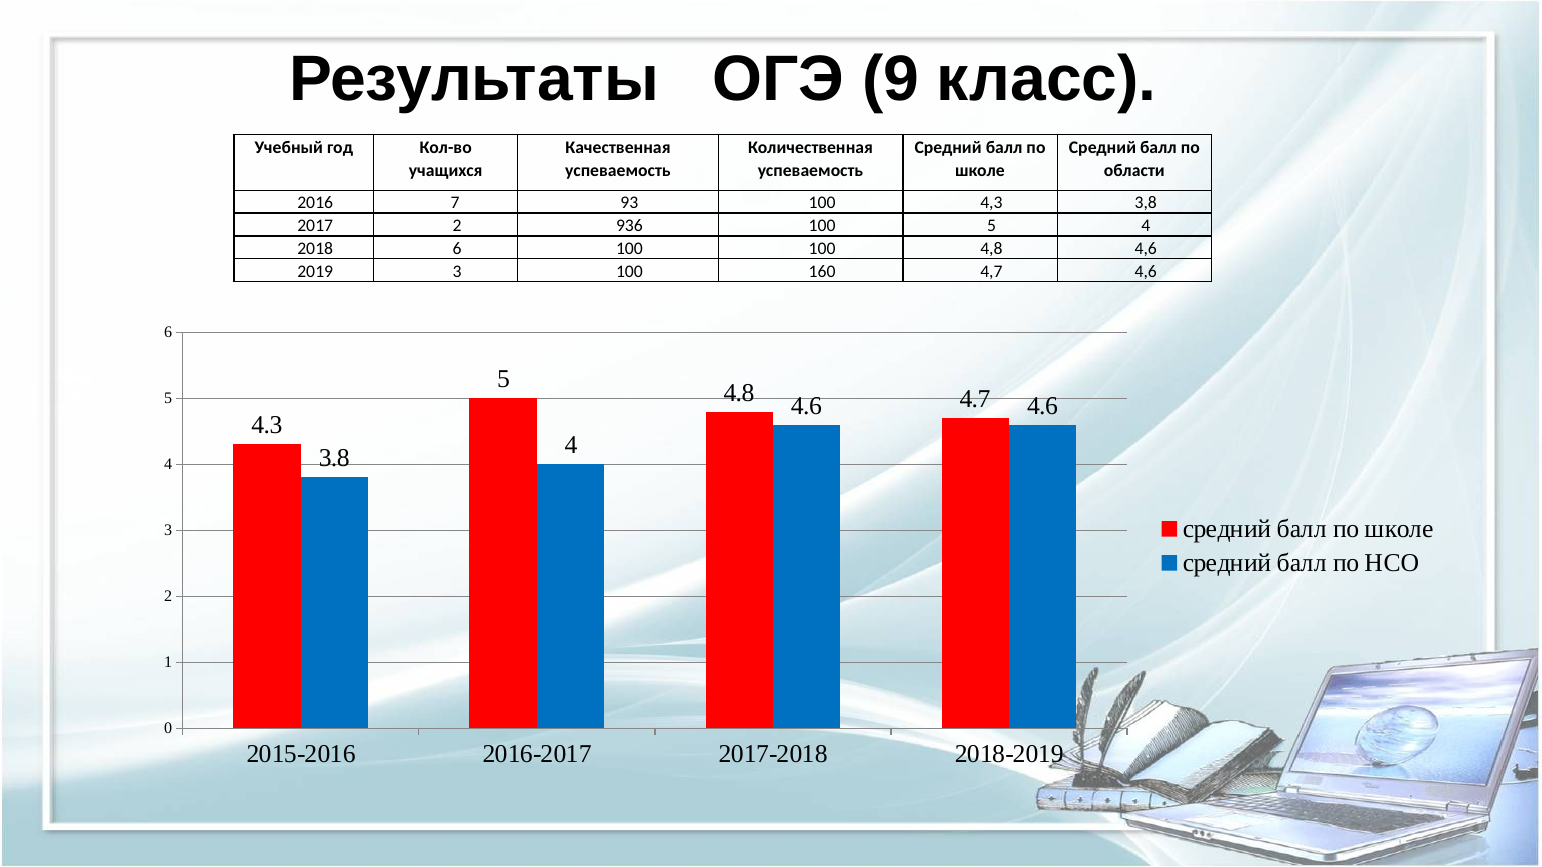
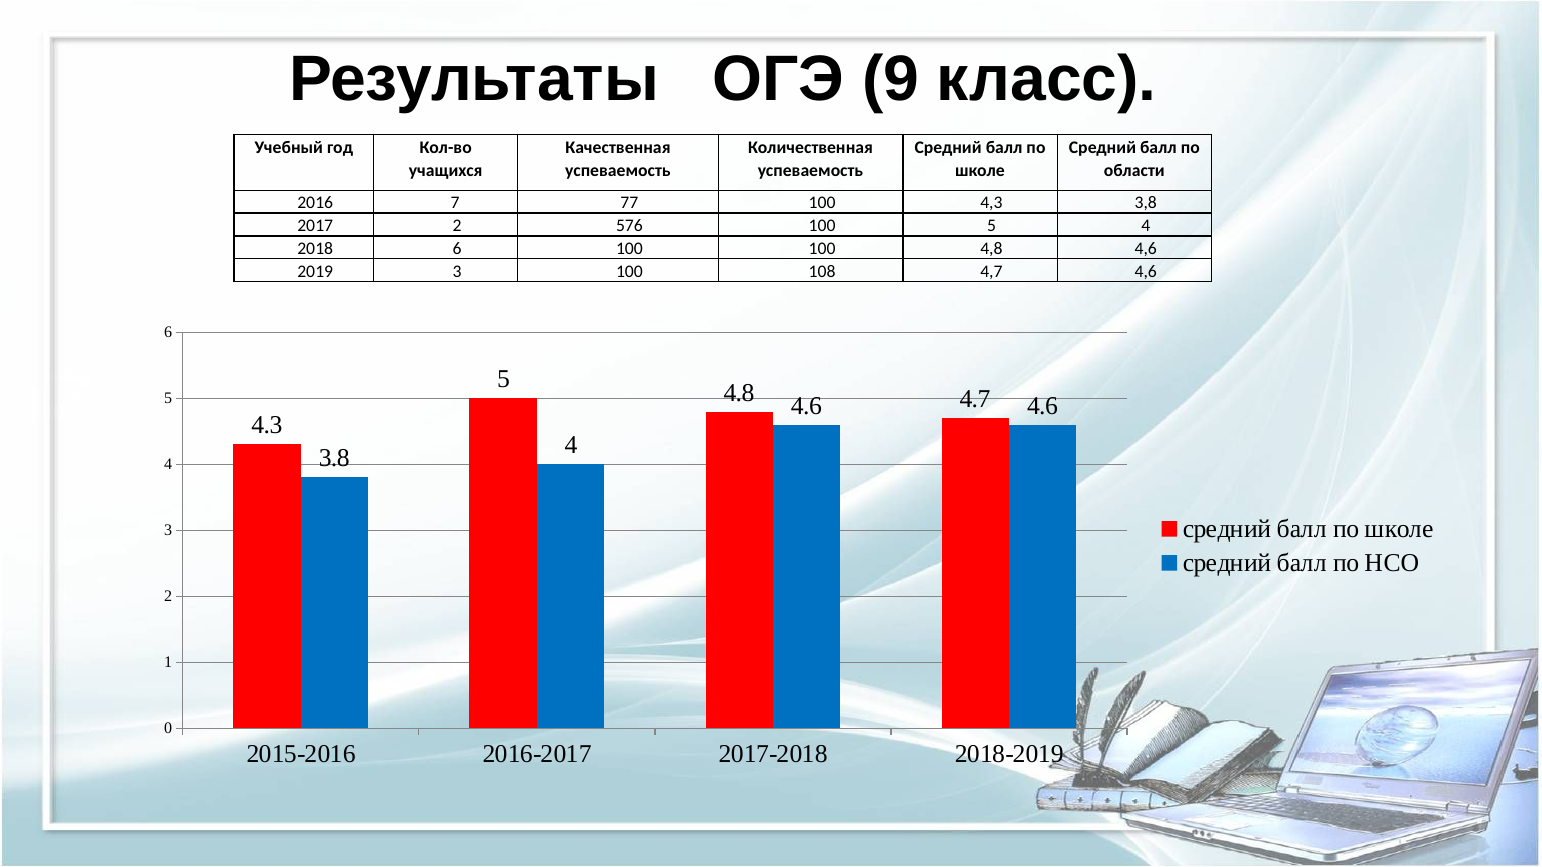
93: 93 -> 77
936: 936 -> 576
160: 160 -> 108
